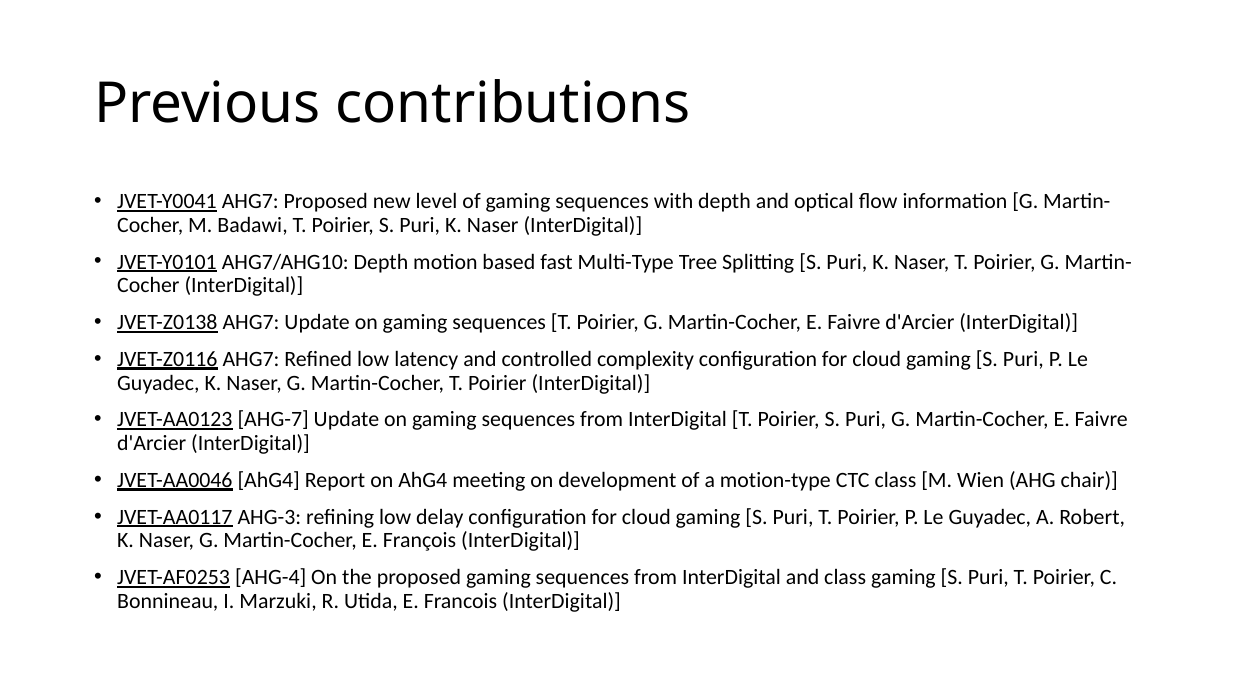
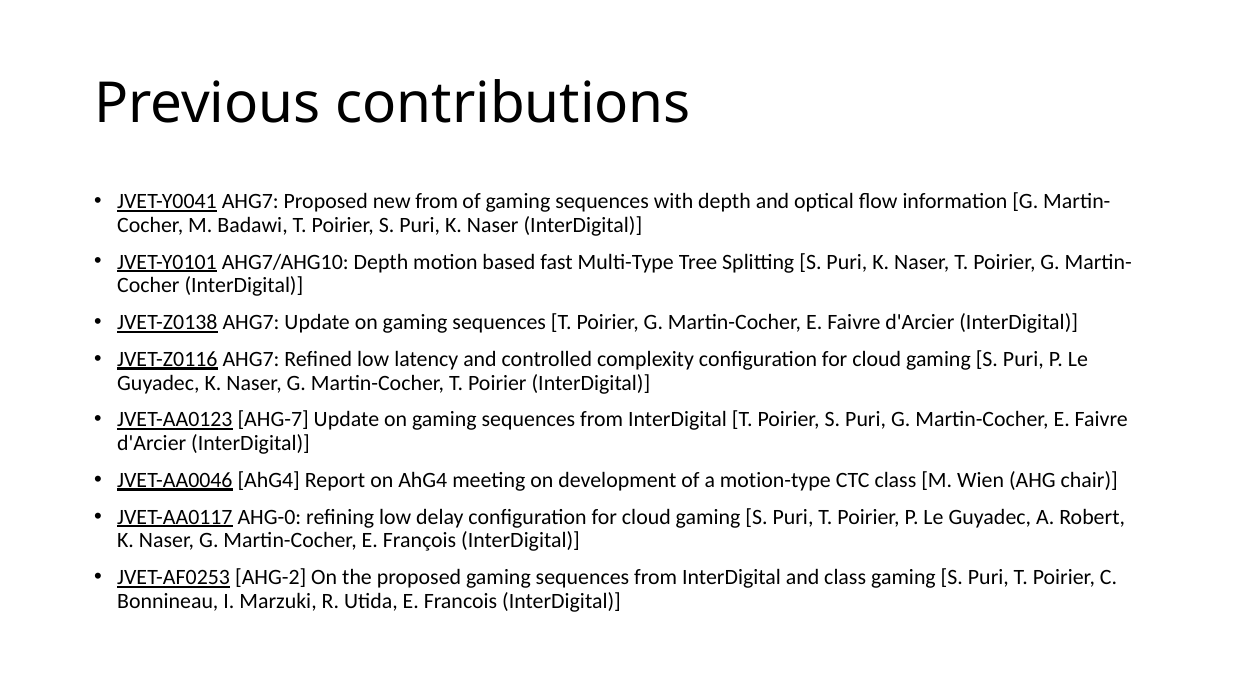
new level: level -> from
AHG-3: AHG-3 -> AHG-0
AHG-4: AHG-4 -> AHG-2
